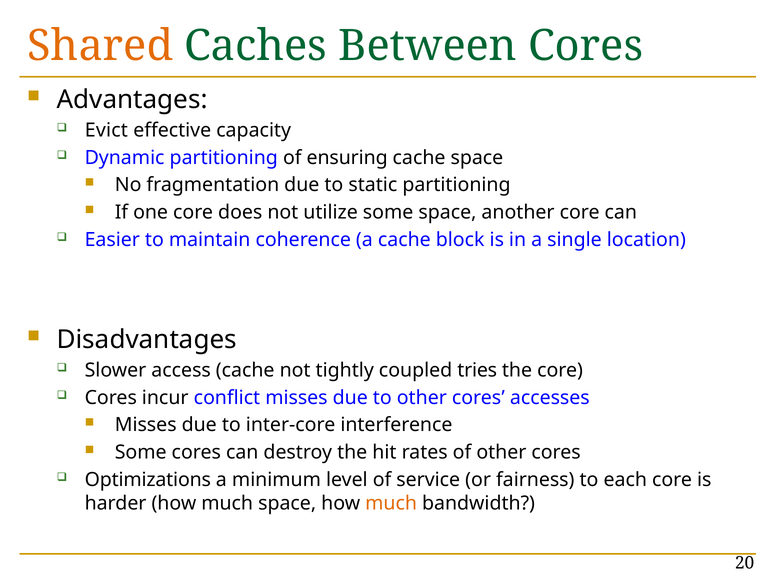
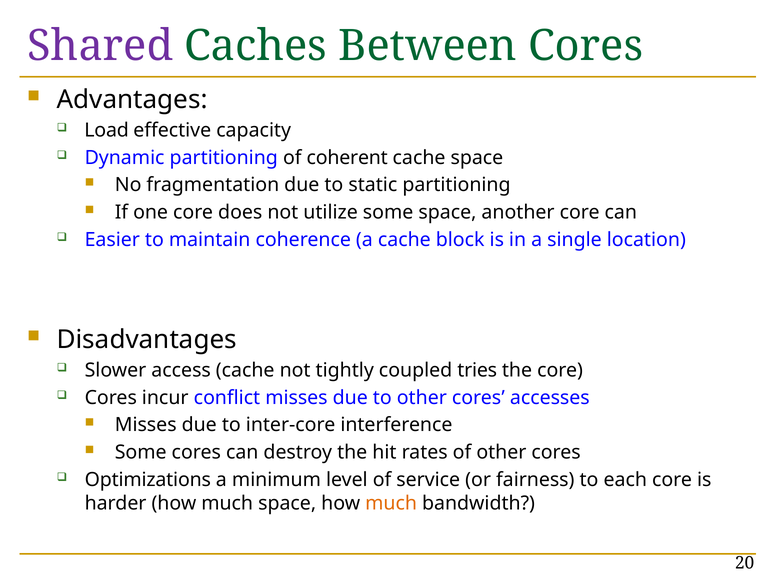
Shared colour: orange -> purple
Evict: Evict -> Load
ensuring: ensuring -> coherent
